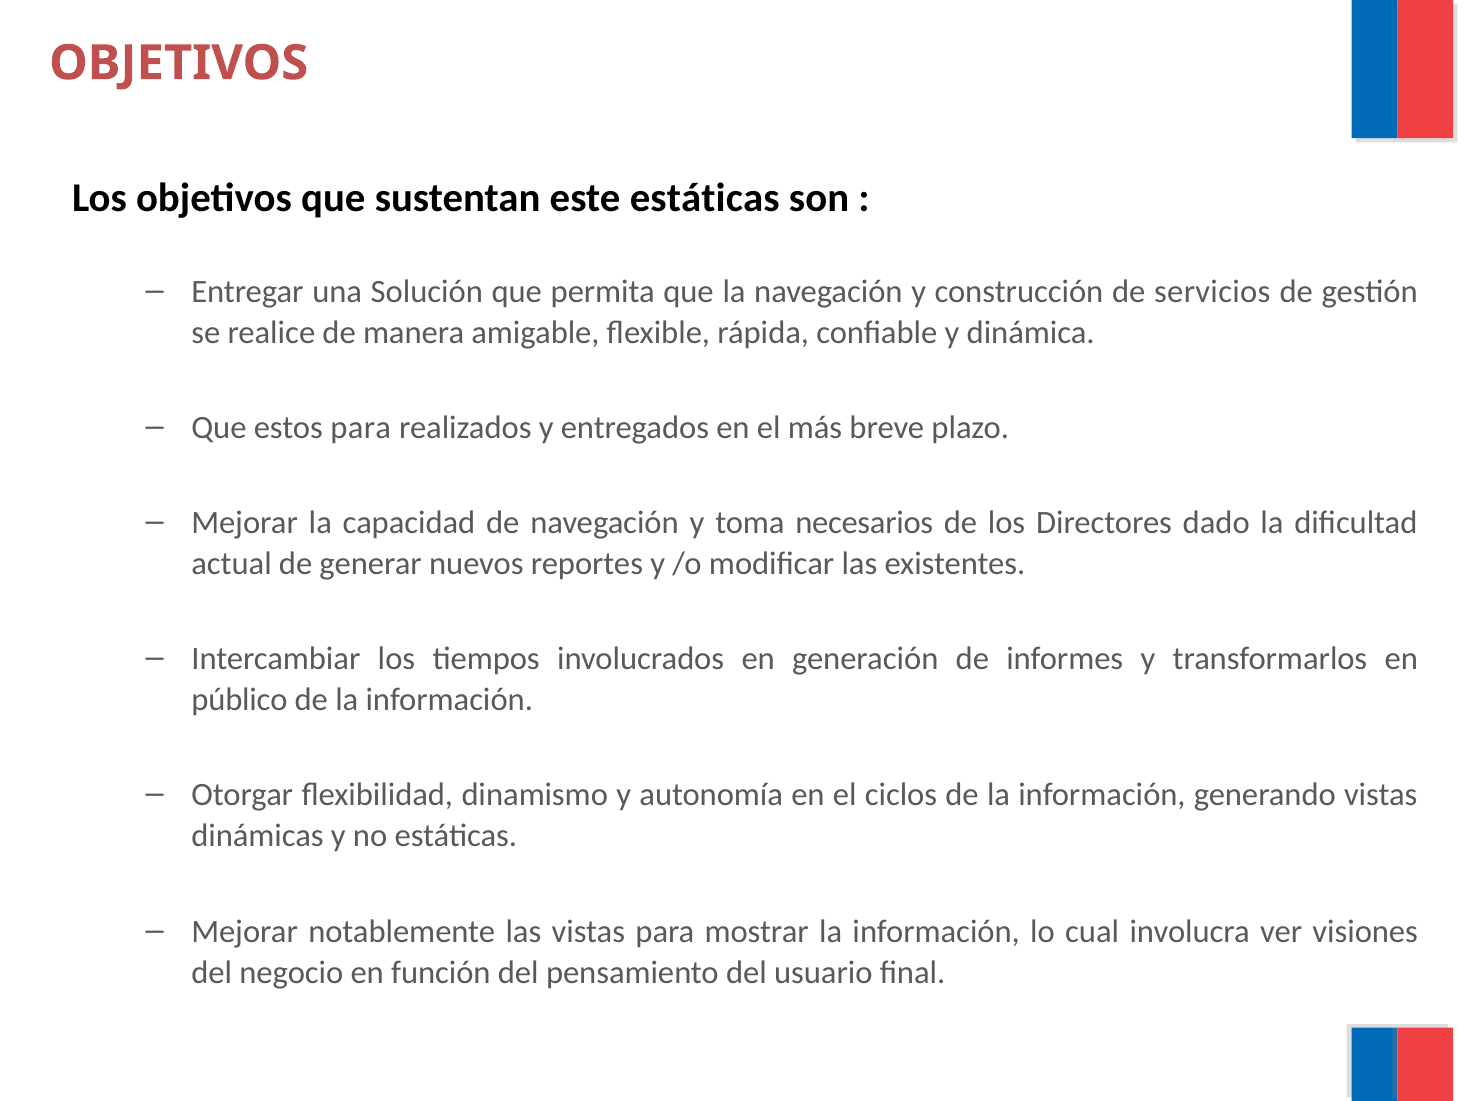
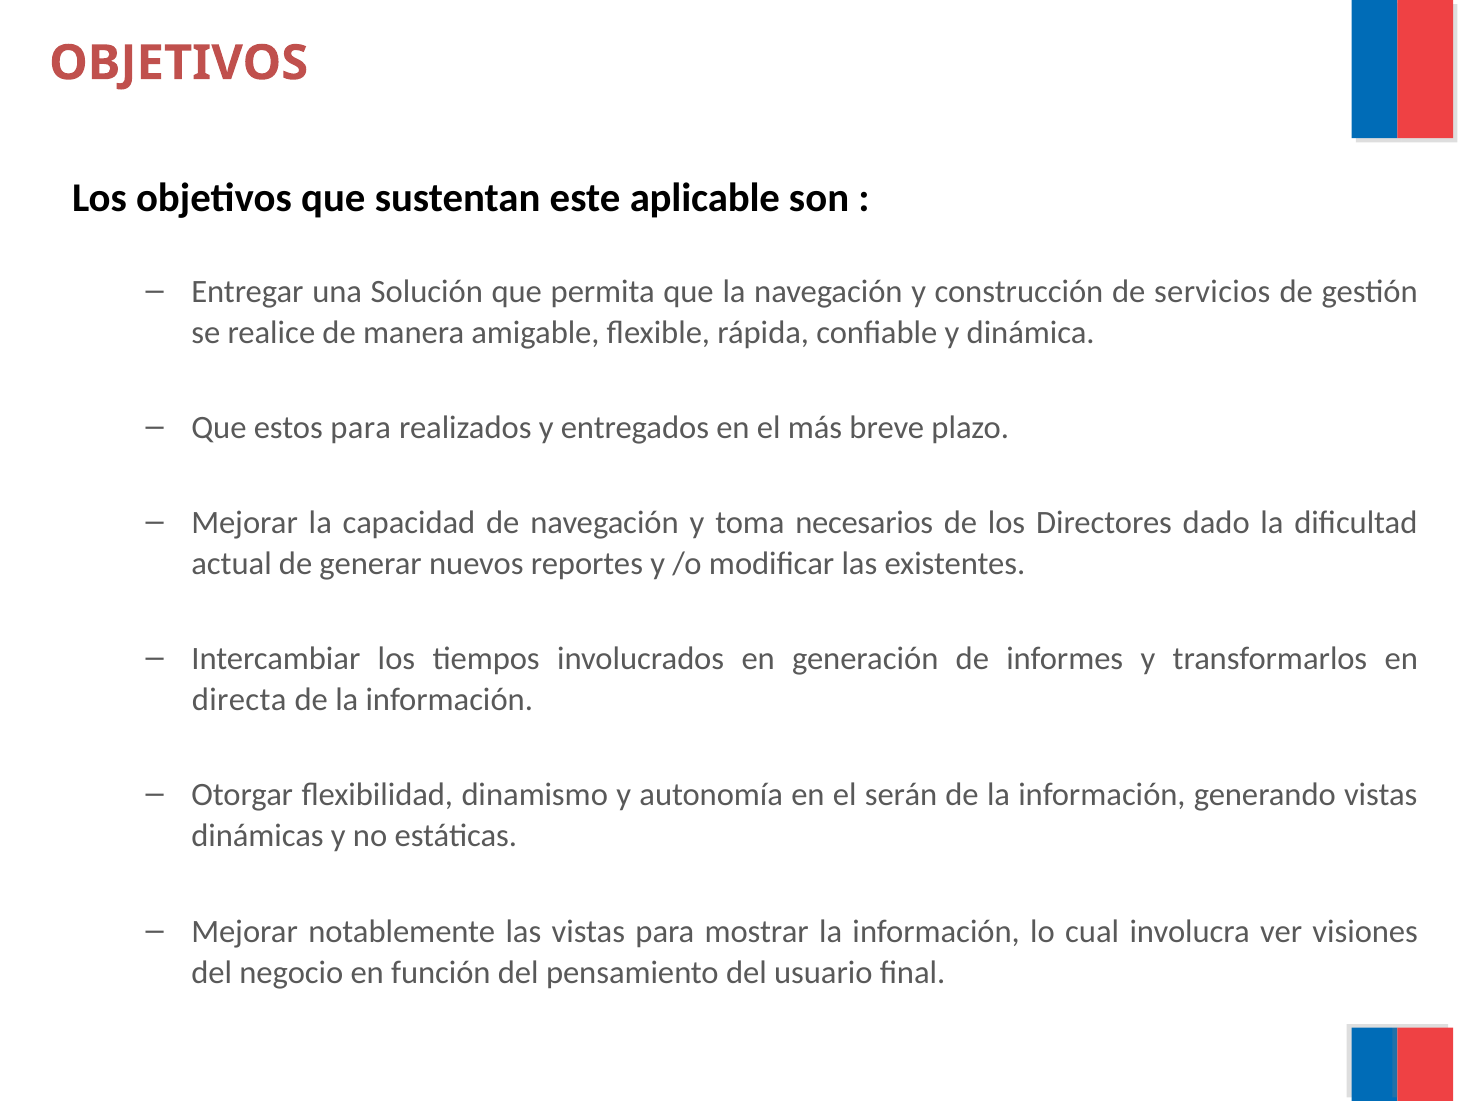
este estáticas: estáticas -> aplicable
público: público -> directa
ciclos: ciclos -> serán
